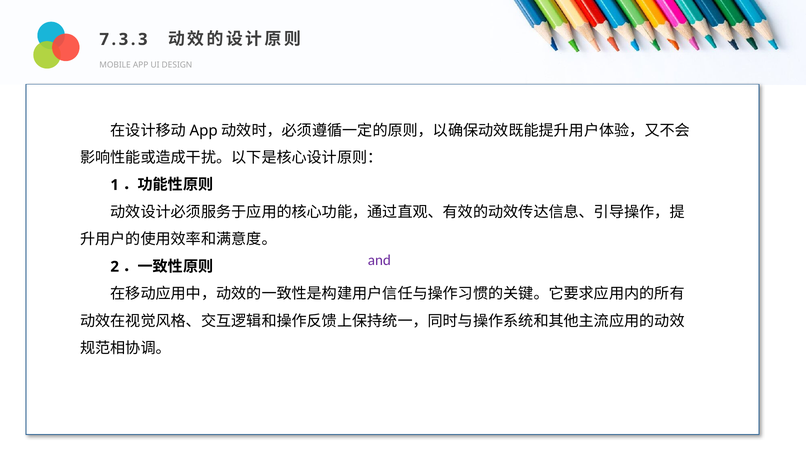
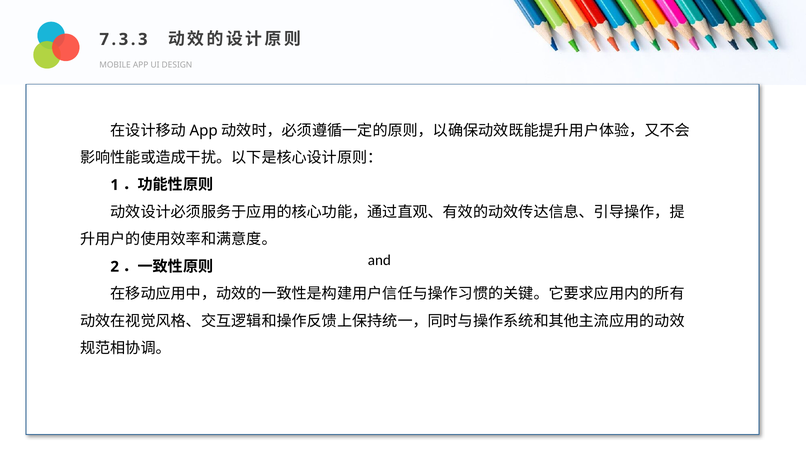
and colour: purple -> black
